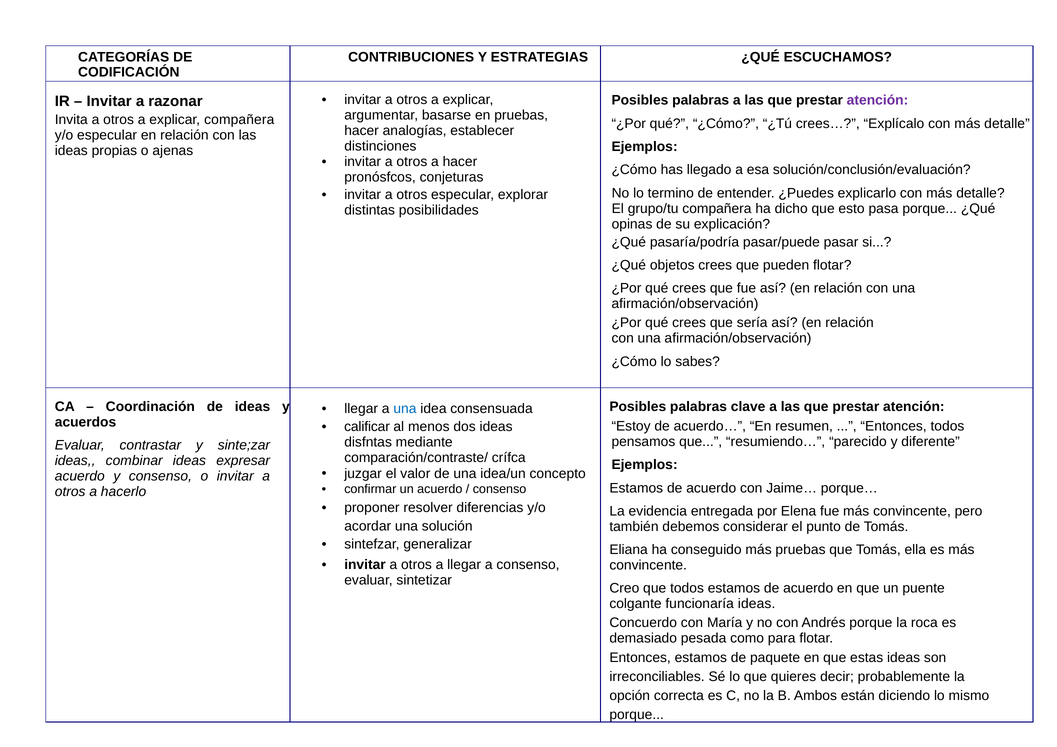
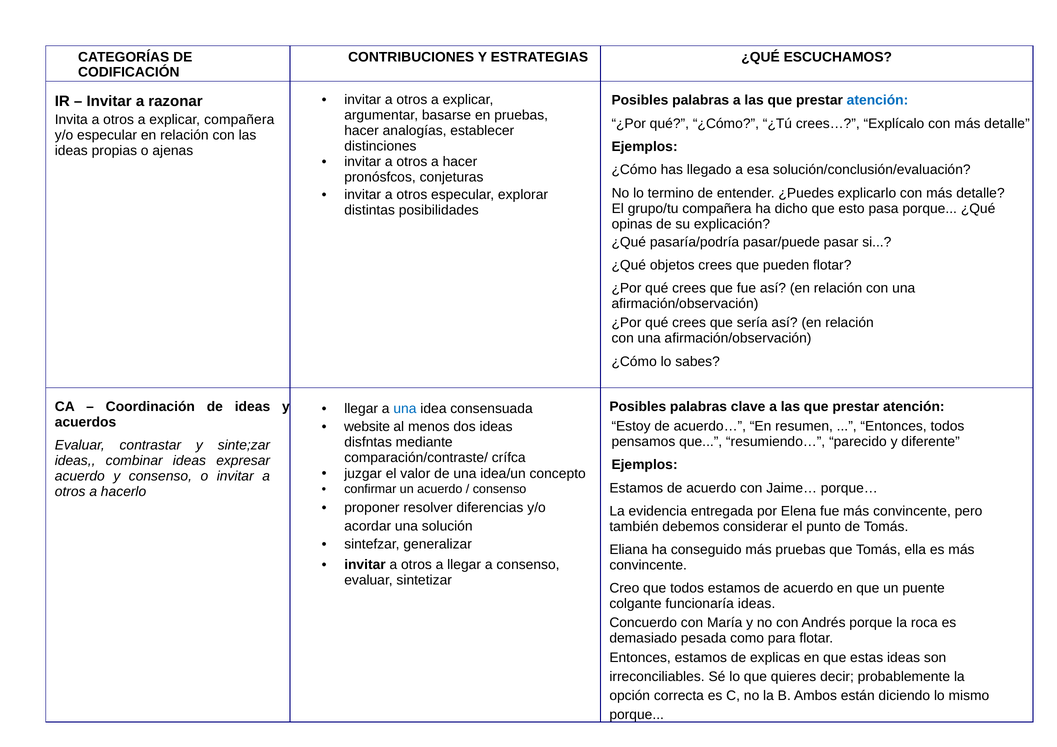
atención at (878, 100) colour: purple -> blue
calificar: calificar -> website
paquete: paquete -> explicas
